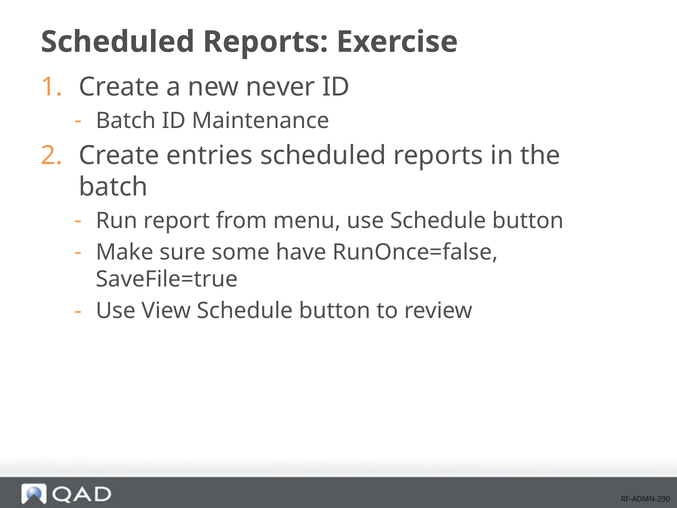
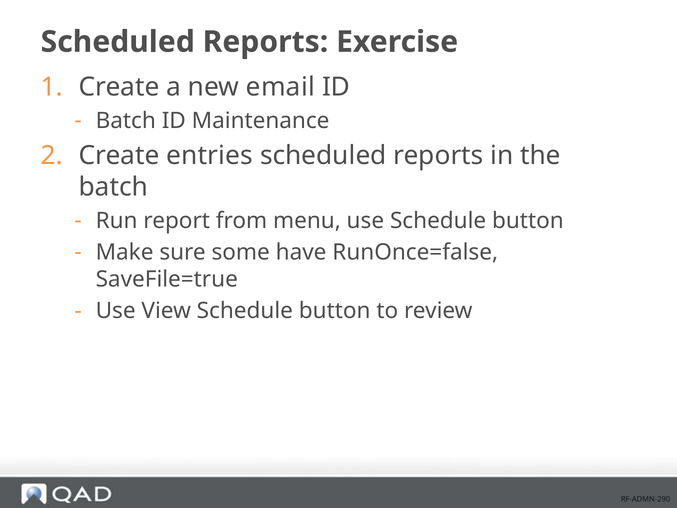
never: never -> email
